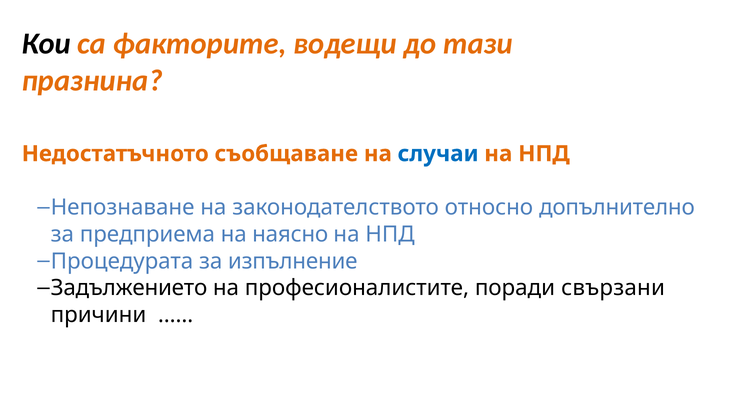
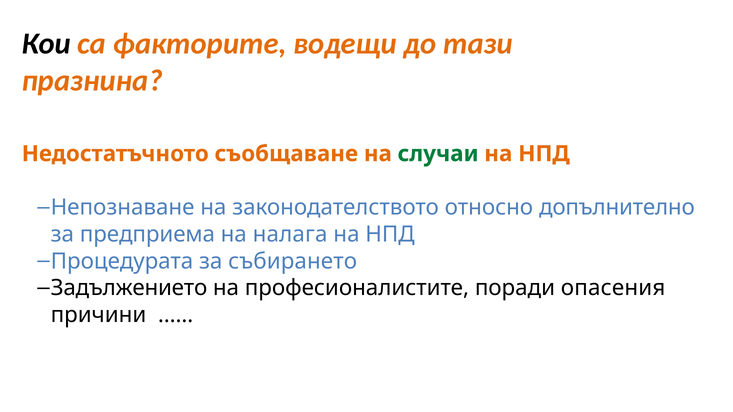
случаи colour: blue -> green
наясно: наясно -> налага
изпълнение: изпълнение -> събирането
свързани: свързани -> опасения
